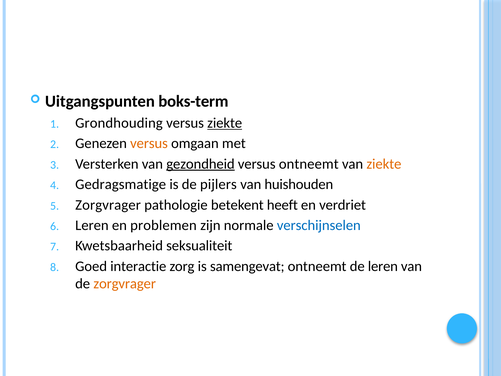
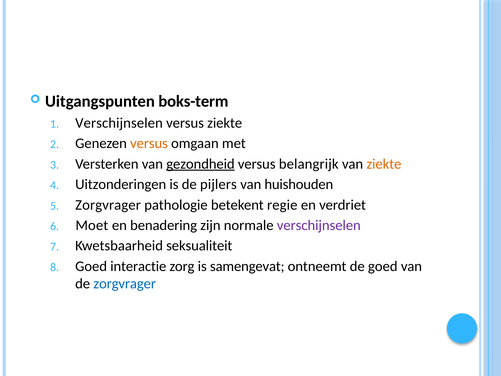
Grondhouding at (119, 123): Grondhouding -> Verschijnselen
ziekte at (225, 123) underline: present -> none
versus ontneemt: ontneemt -> belangrijk
Gedragsmatige: Gedragsmatige -> Uitzonderingen
heeft: heeft -> regie
Leren at (92, 225): Leren -> Moet
problemen: problemen -> benadering
verschijnselen at (319, 225) colour: blue -> purple
de leren: leren -> goed
zorgvrager at (125, 284) colour: orange -> blue
